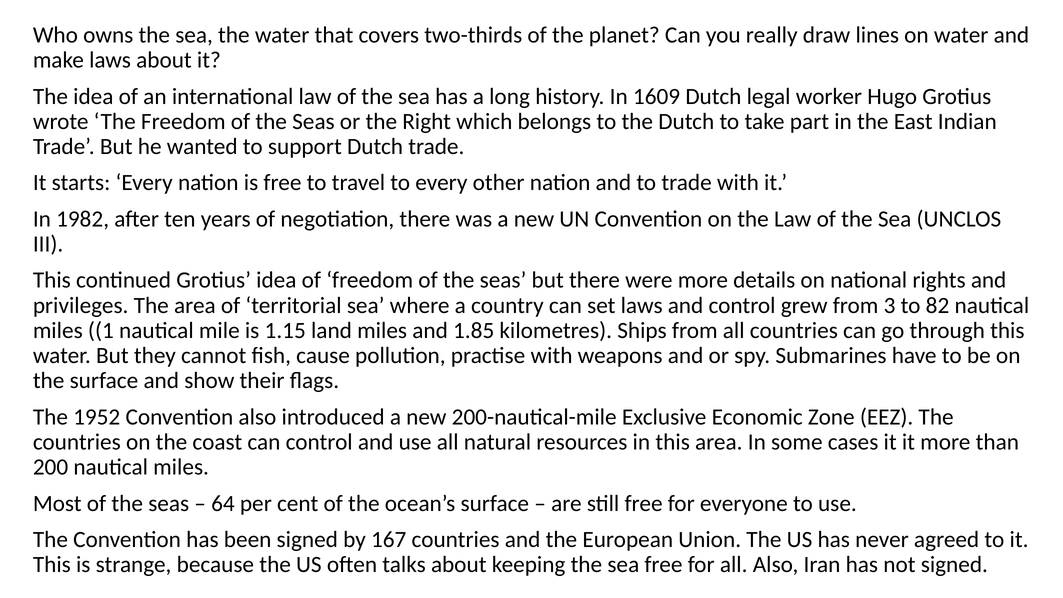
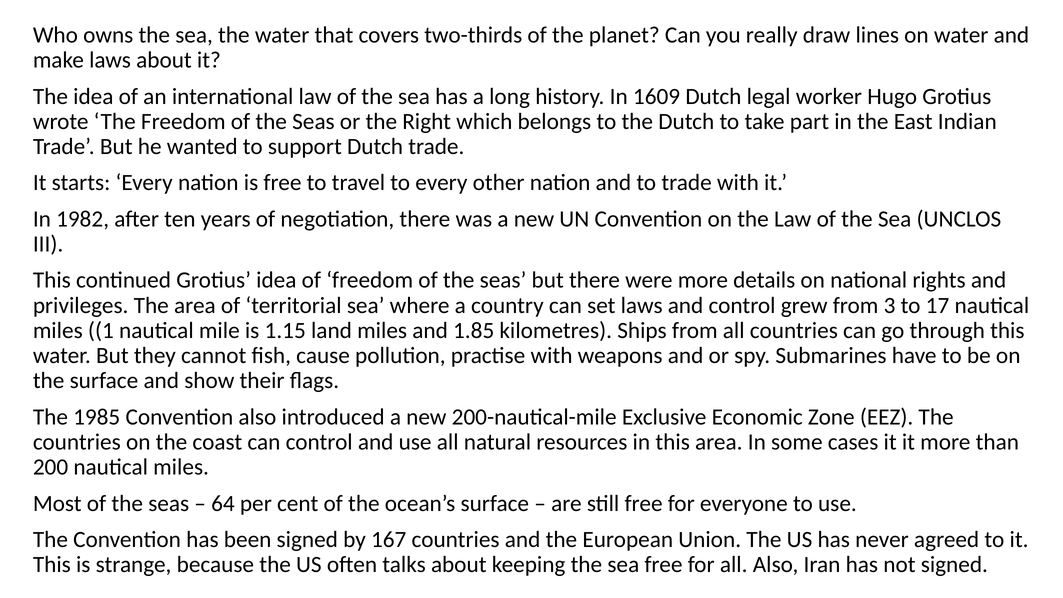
82: 82 -> 17
1952: 1952 -> 1985
